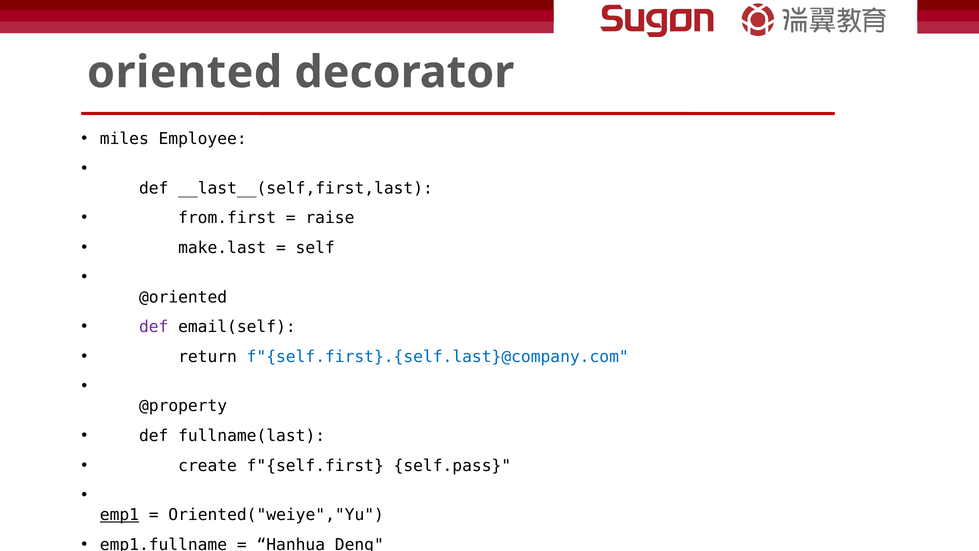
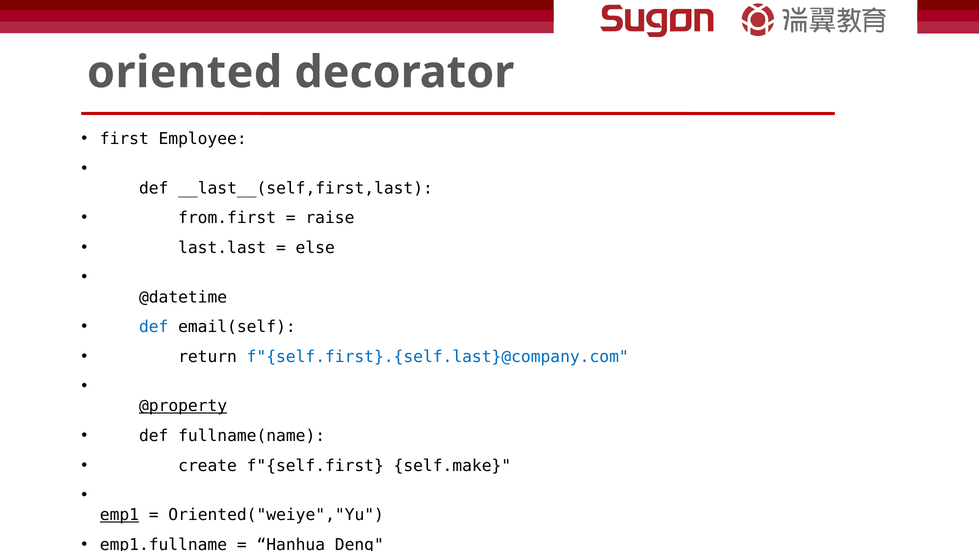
miles: miles -> first
make.last: make.last -> last.last
self: self -> else
@oriented: @oriented -> @datetime
def at (154, 327) colour: purple -> blue
@property underline: none -> present
fullname(last: fullname(last -> fullname(name
self.pass: self.pass -> self.make
